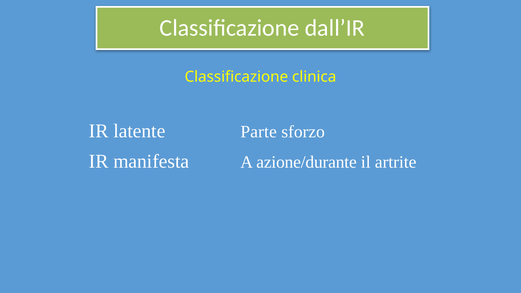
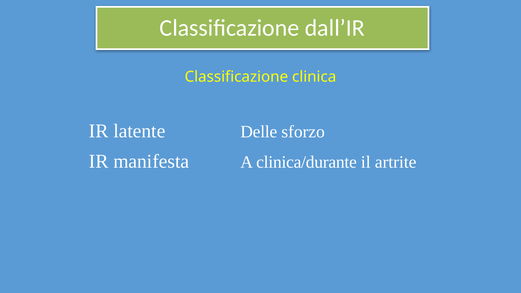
Parte: Parte -> Delle
azione/durante: azione/durante -> clinica/durante
